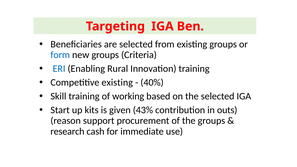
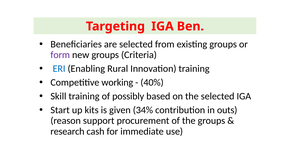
form colour: blue -> purple
Competitive existing: existing -> working
working: working -> possibly
43%: 43% -> 34%
